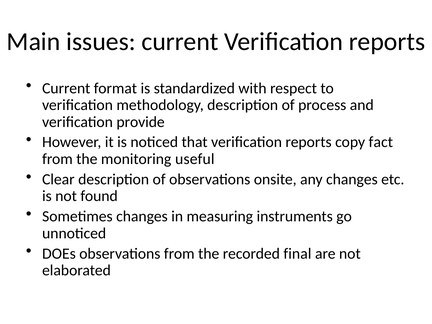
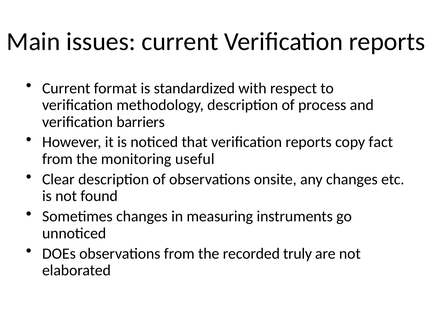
provide: provide -> barriers
final: final -> truly
